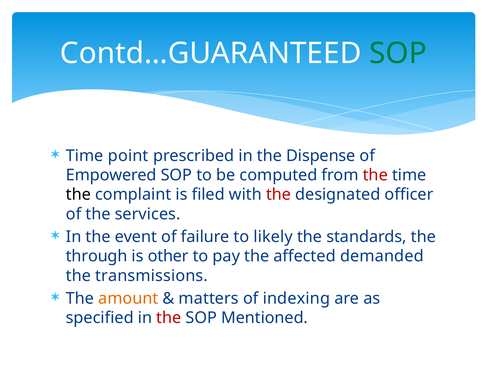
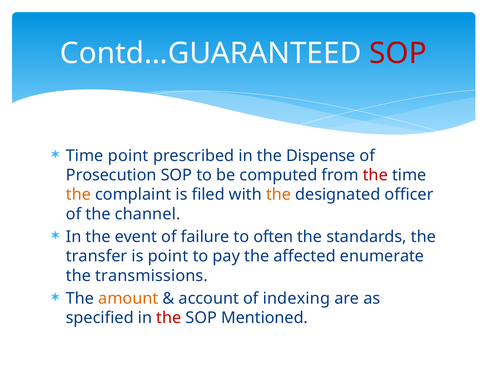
SOP at (398, 53) colour: green -> red
Empowered: Empowered -> Prosecution
the at (78, 195) colour: black -> orange
the at (279, 195) colour: red -> orange
services: services -> channel
likely: likely -> often
through: through -> transfer
is other: other -> point
demanded: demanded -> enumerate
matters: matters -> account
